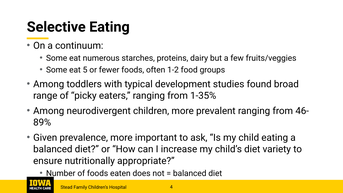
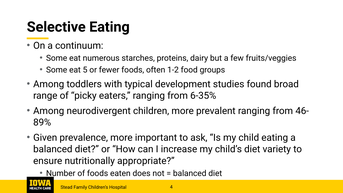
1-35%: 1-35% -> 6-35%
